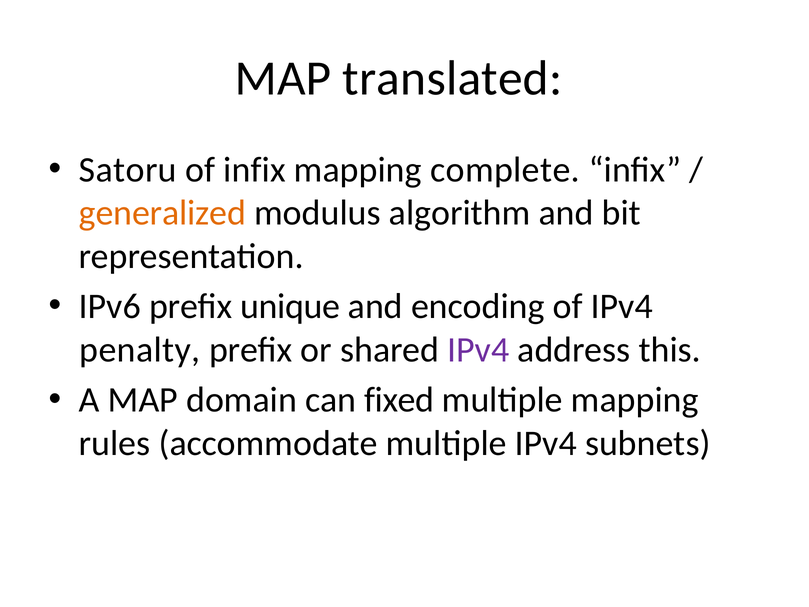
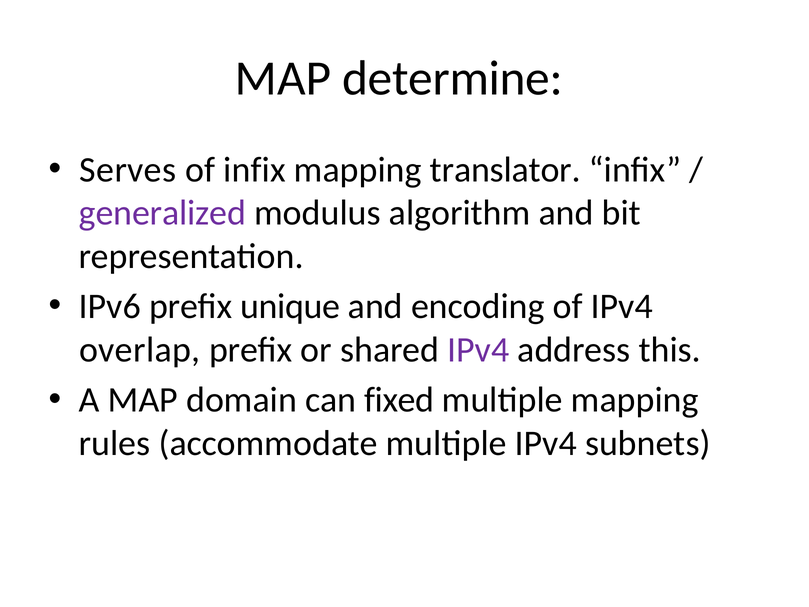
translated: translated -> determine
Satoru: Satoru -> Serves
complete: complete -> translator
generalized colour: orange -> purple
penalty: penalty -> overlap
